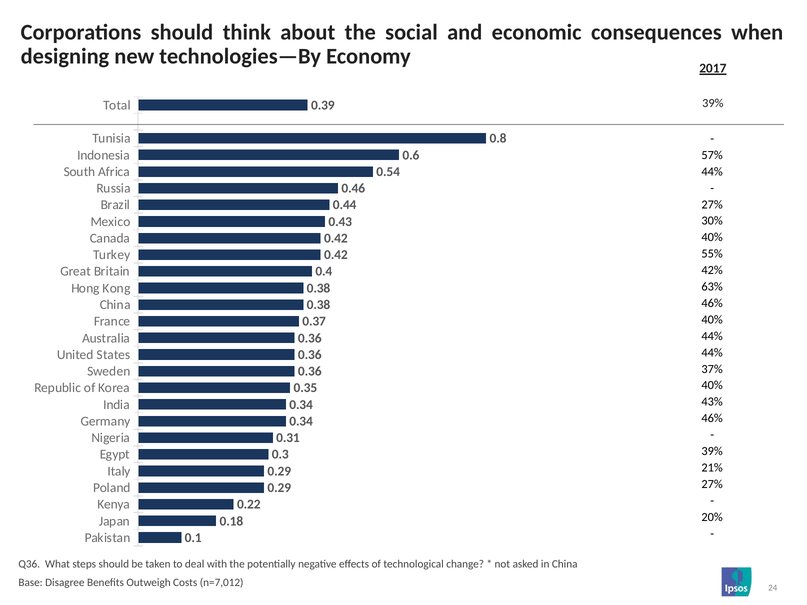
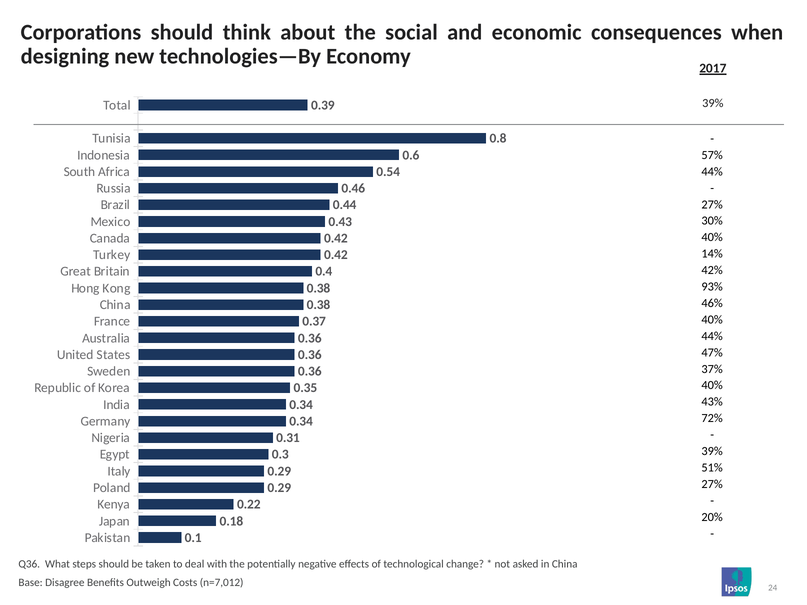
55%: 55% -> 14%
63%: 63% -> 93%
44% at (712, 353): 44% -> 47%
46% at (712, 418): 46% -> 72%
21%: 21% -> 51%
